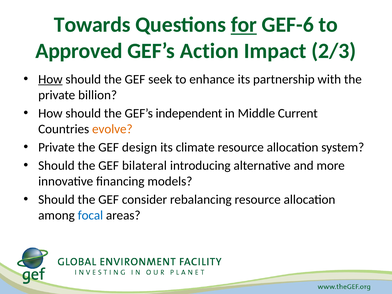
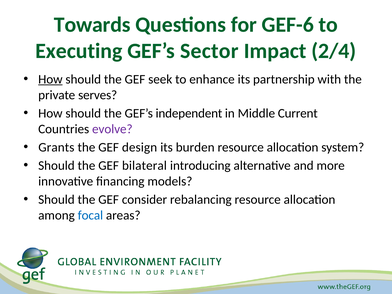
for underline: present -> none
Approved: Approved -> Executing
Action: Action -> Sector
2/3: 2/3 -> 2/4
billion: billion -> serves
evolve colour: orange -> purple
Private at (57, 147): Private -> Grants
climate: climate -> burden
